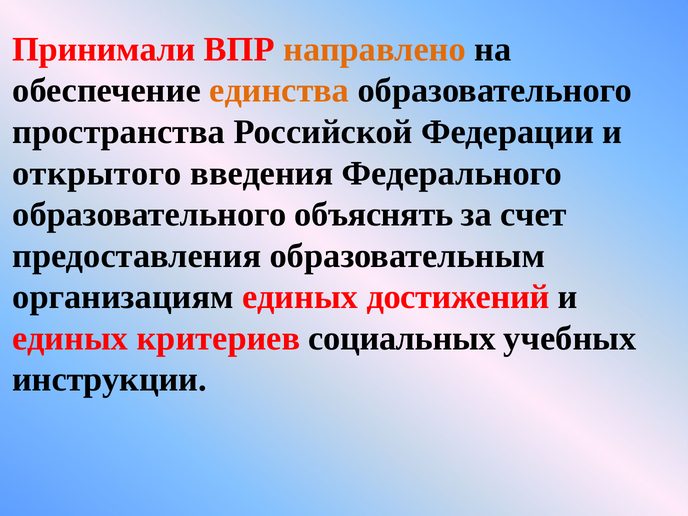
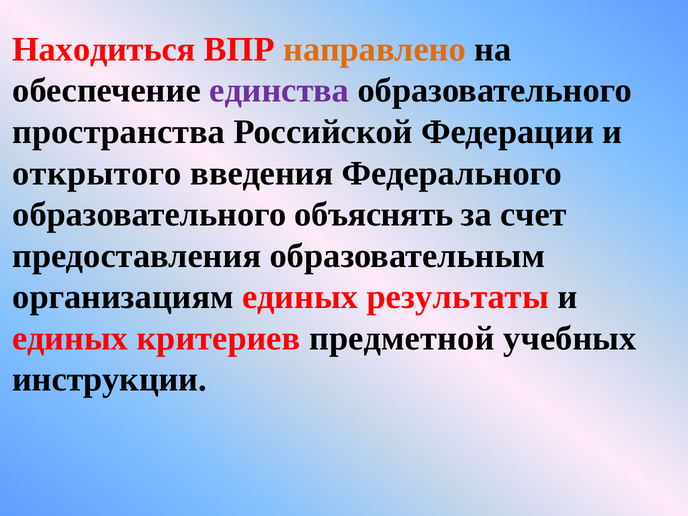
Принимали: Принимали -> Находиться
единства colour: orange -> purple
достижений: достижений -> результаты
социальных: социальных -> предметной
